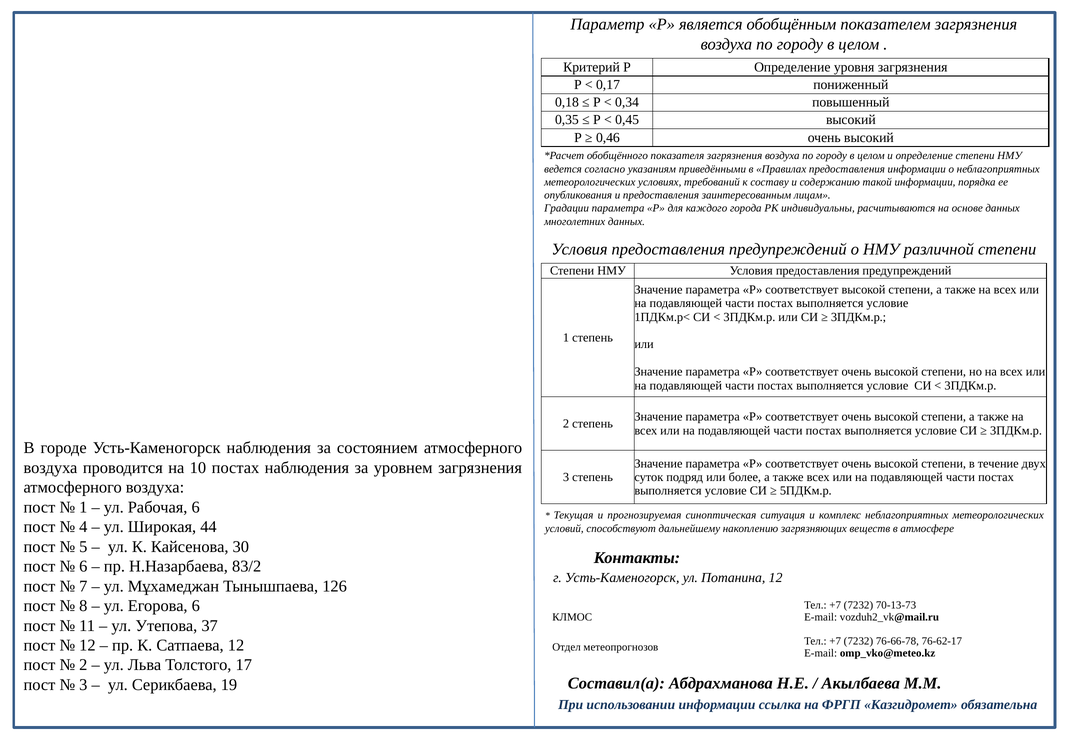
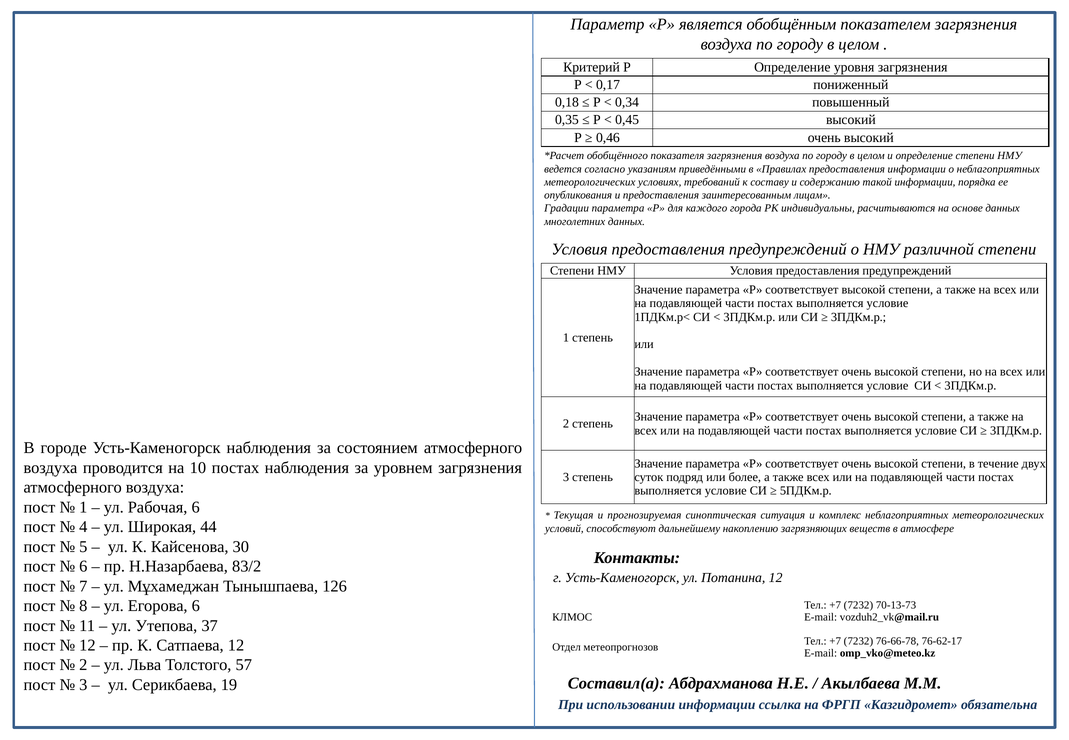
17: 17 -> 57
